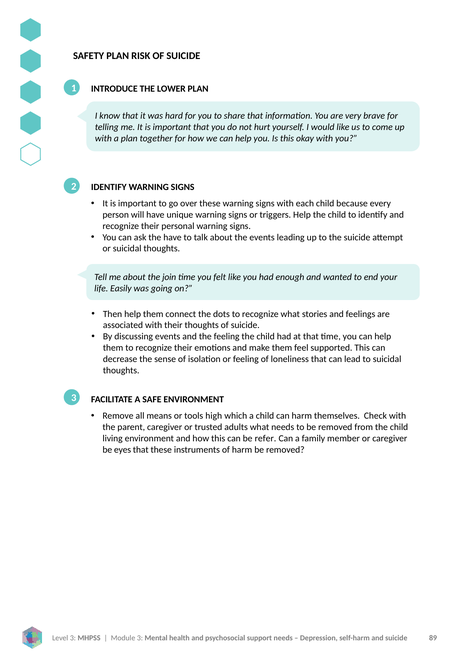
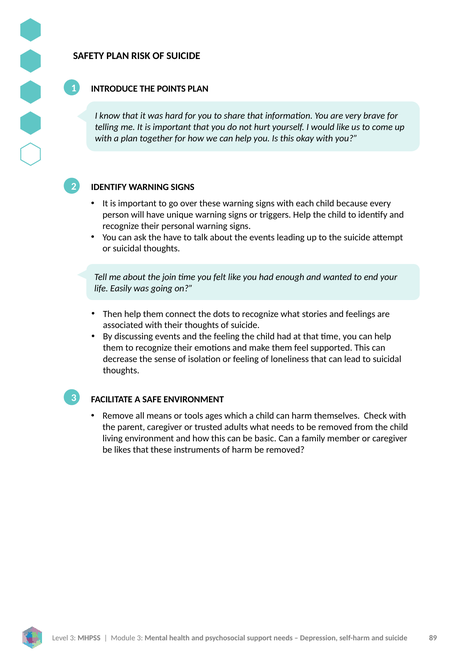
LOWER: LOWER -> POINTS
high: high -> ages
refer: refer -> basic
eyes: eyes -> likes
